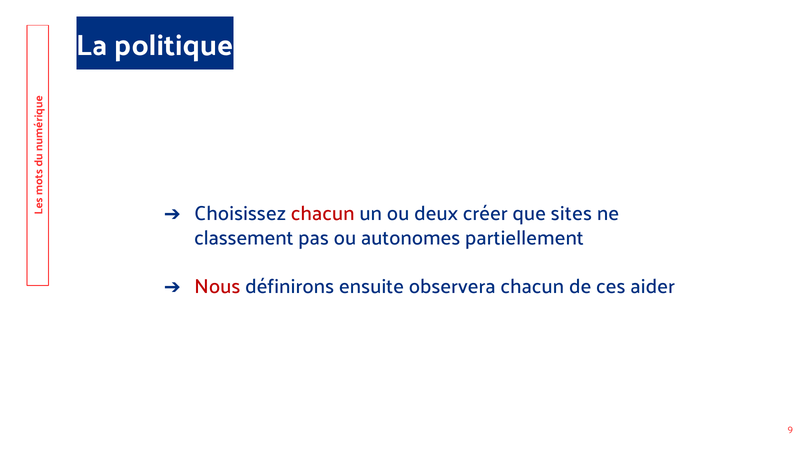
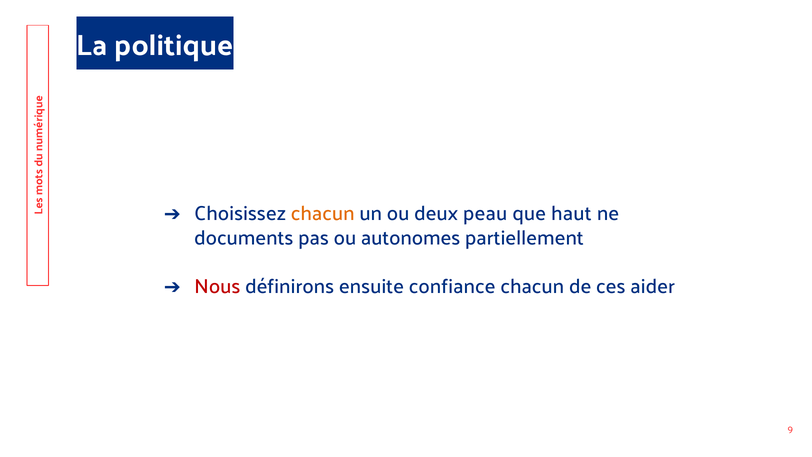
chacun at (323, 214) colour: red -> orange
créer: créer -> peau
sites: sites -> haut
classement: classement -> documents
observera: observera -> confiance
